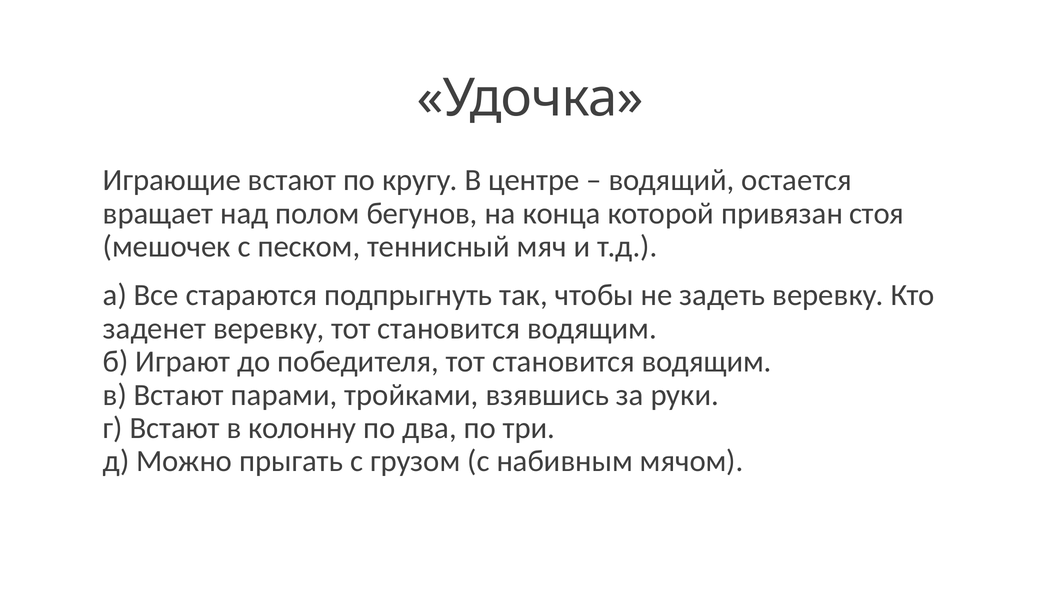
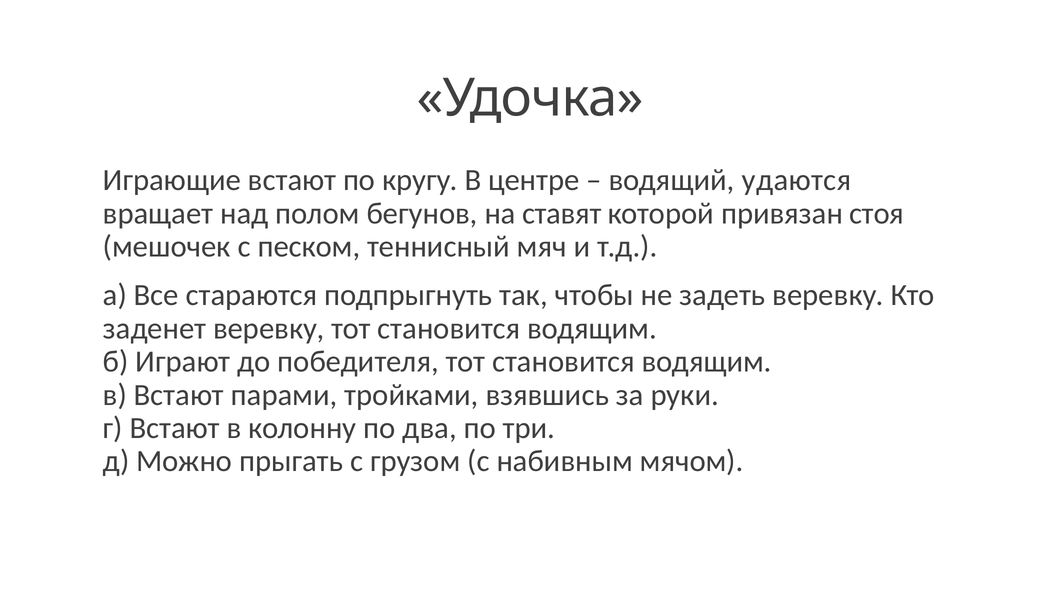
остается: остается -> удаются
конца: конца -> ставят
